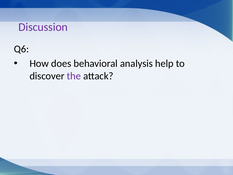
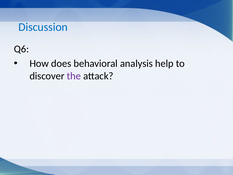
Discussion colour: purple -> blue
